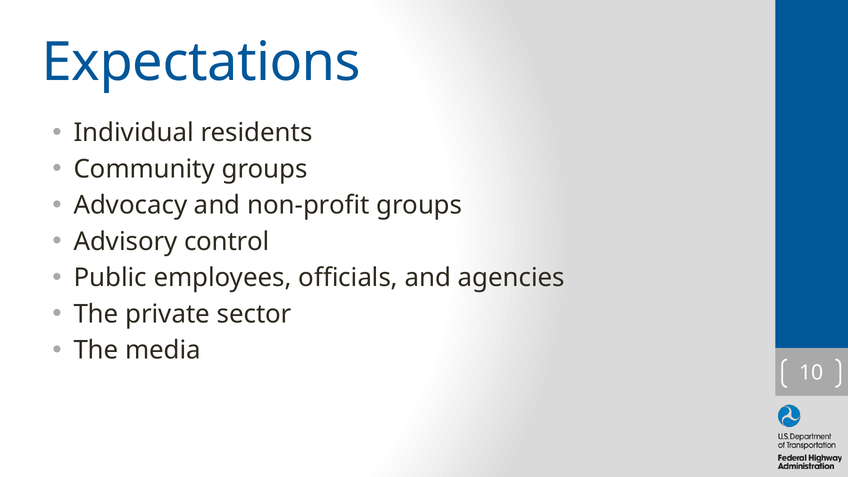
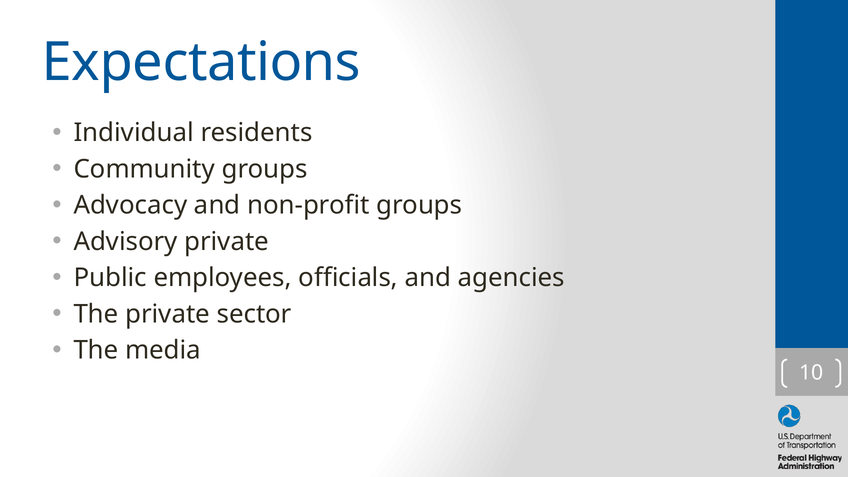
Advisory control: control -> private
